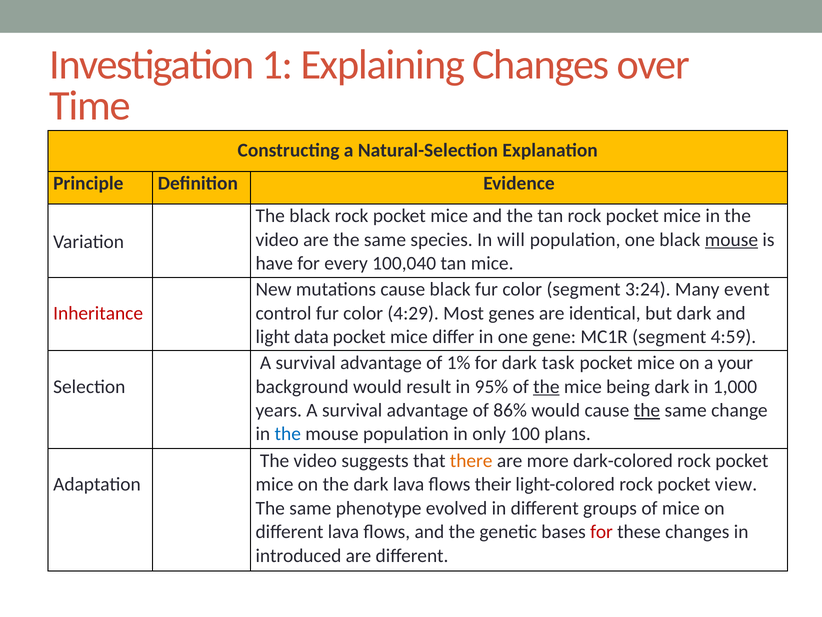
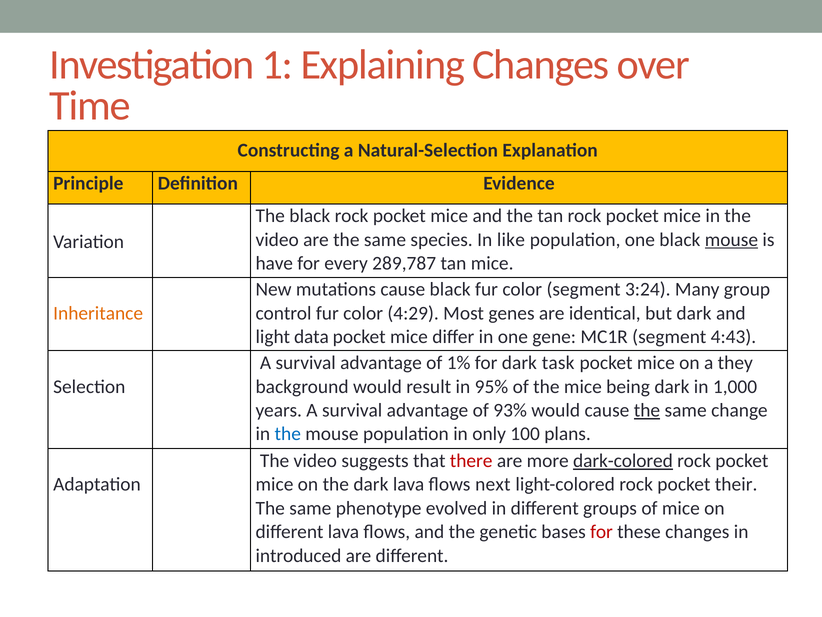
will: will -> like
100,040: 100,040 -> 289,787
event: event -> group
Inheritance colour: red -> orange
4:59: 4:59 -> 4:43
your: your -> they
the at (546, 386) underline: present -> none
86%: 86% -> 93%
there colour: orange -> red
dark-colored underline: none -> present
their: their -> next
view: view -> their
